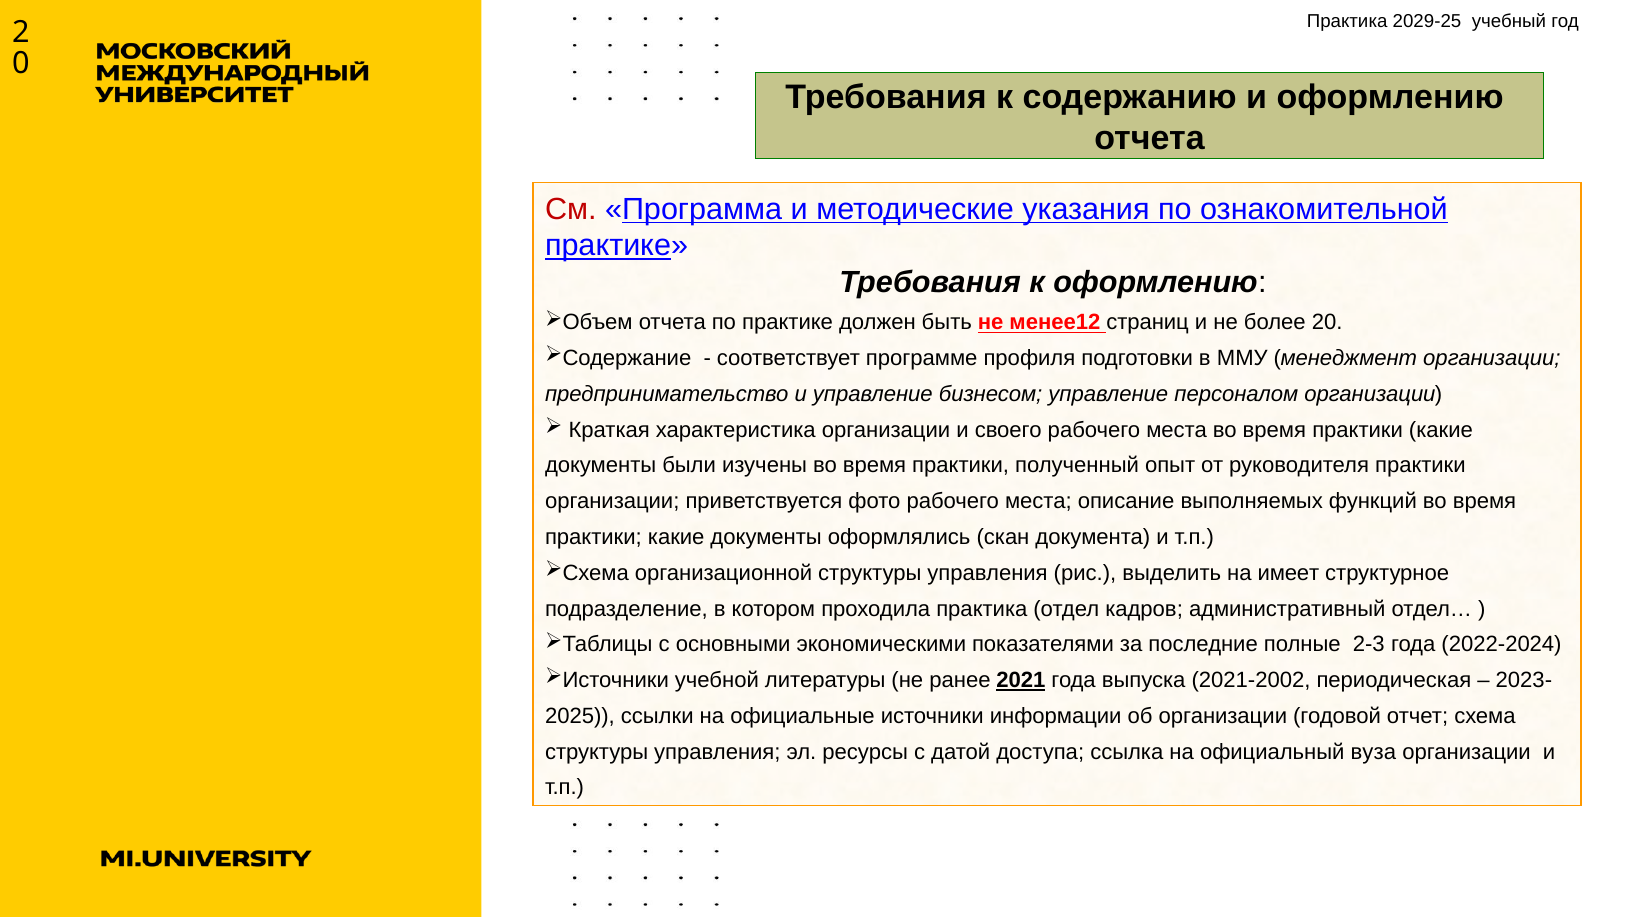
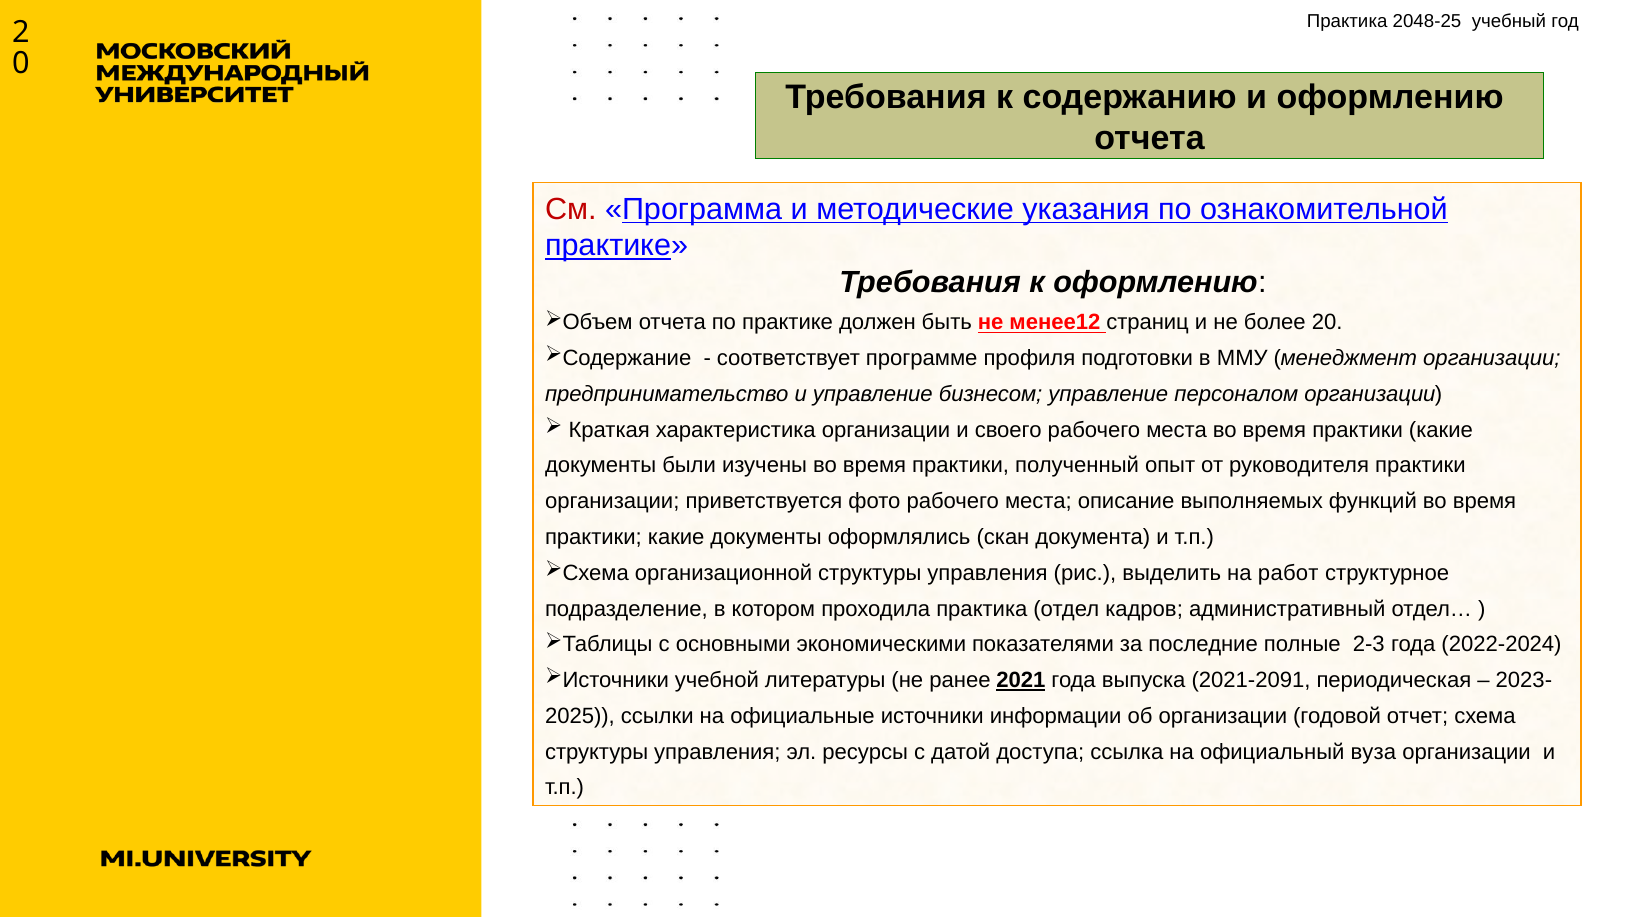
2029-25: 2029-25 -> 2048-25
имеет: имеет -> работ
2021-2002: 2021-2002 -> 2021-2091
